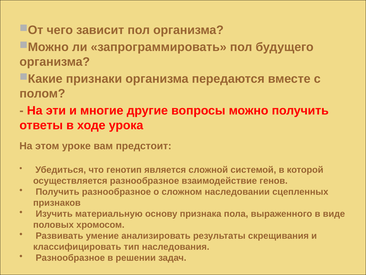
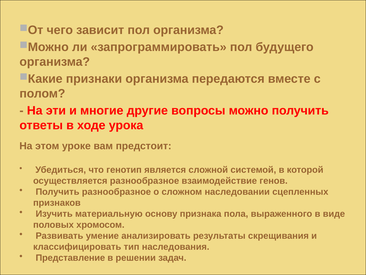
Разнообразное at (70, 257): Разнообразное -> Представление
